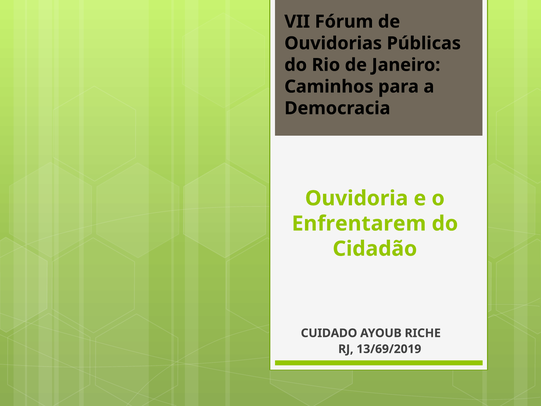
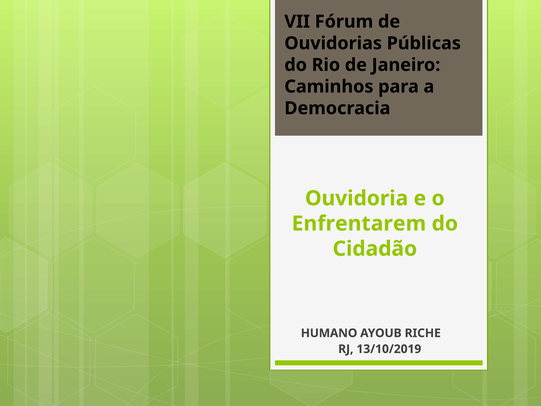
CUIDADO: CUIDADO -> HUMANO
13/69/2019: 13/69/2019 -> 13/10/2019
